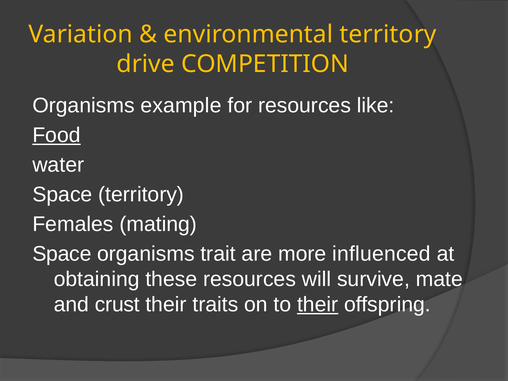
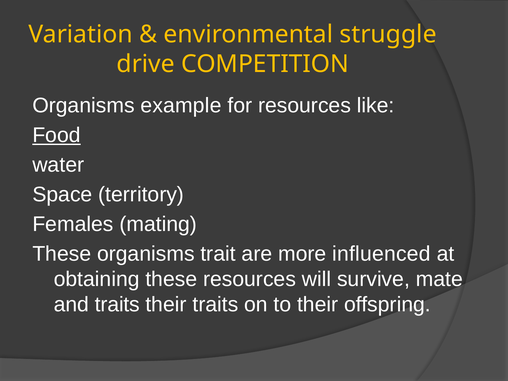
environmental territory: territory -> struggle
Space at (62, 254): Space -> These
and crust: crust -> traits
their at (318, 305) underline: present -> none
